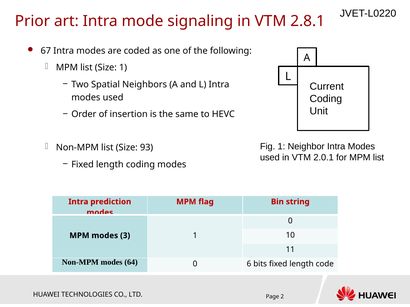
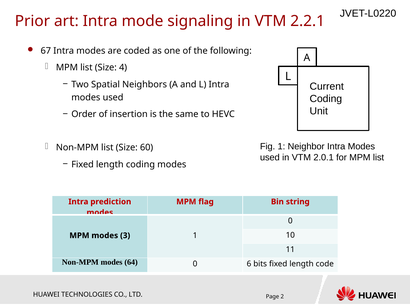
2.8.1: 2.8.1 -> 2.2.1
Size 1: 1 -> 4
93: 93 -> 60
